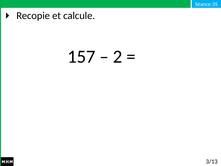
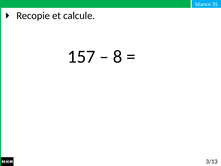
2: 2 -> 8
